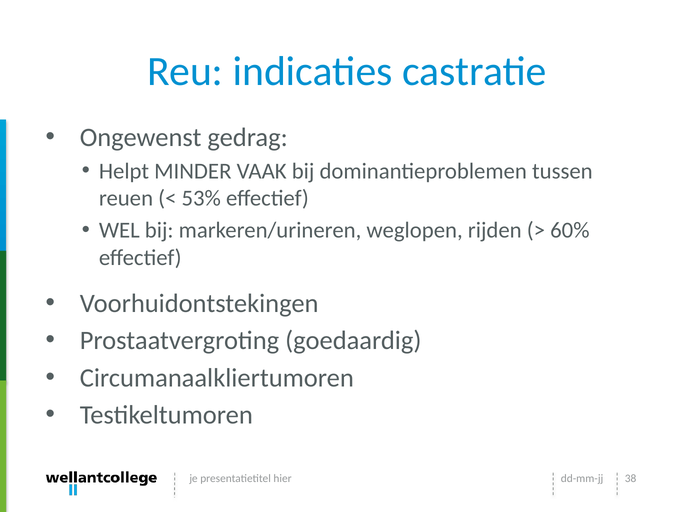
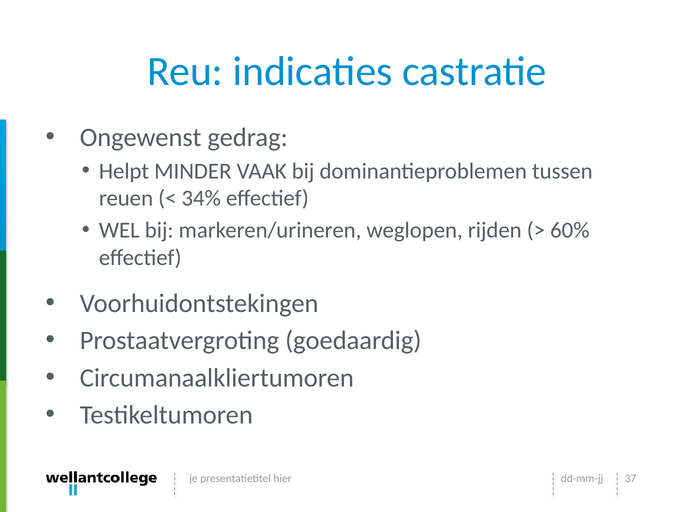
53%: 53% -> 34%
38: 38 -> 37
